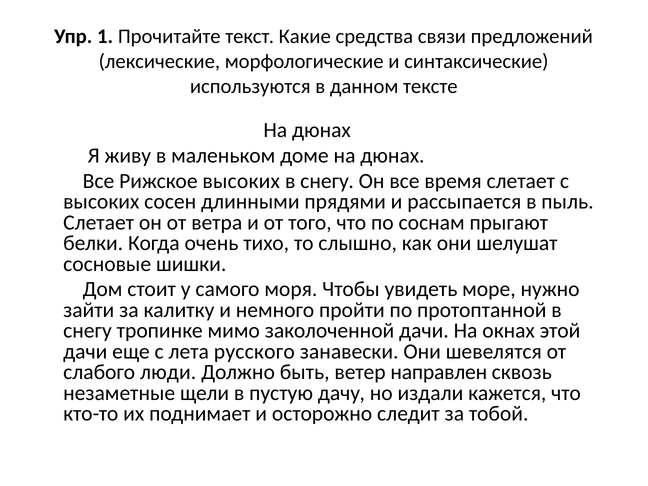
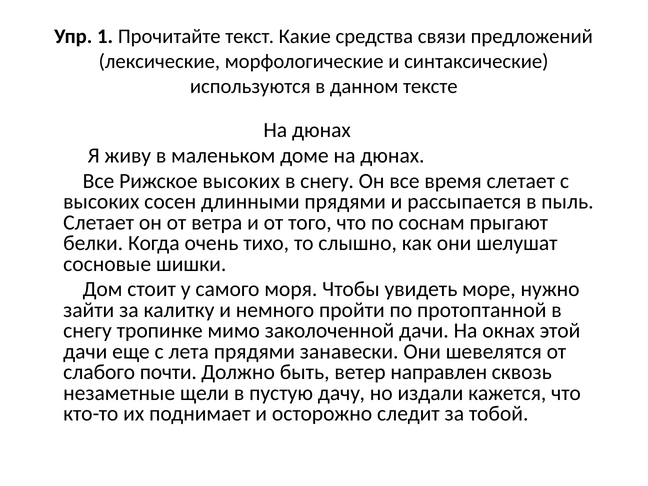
лета русского: русского -> прядями
люди: люди -> почти
